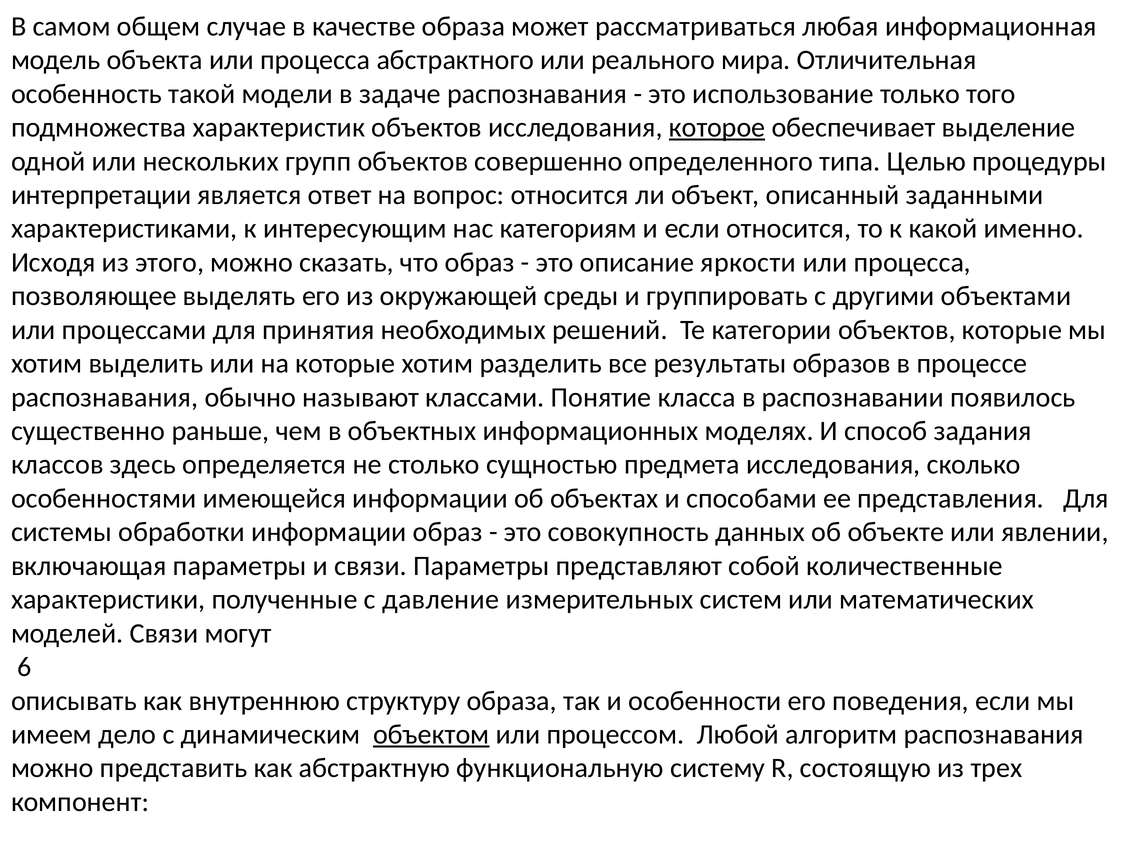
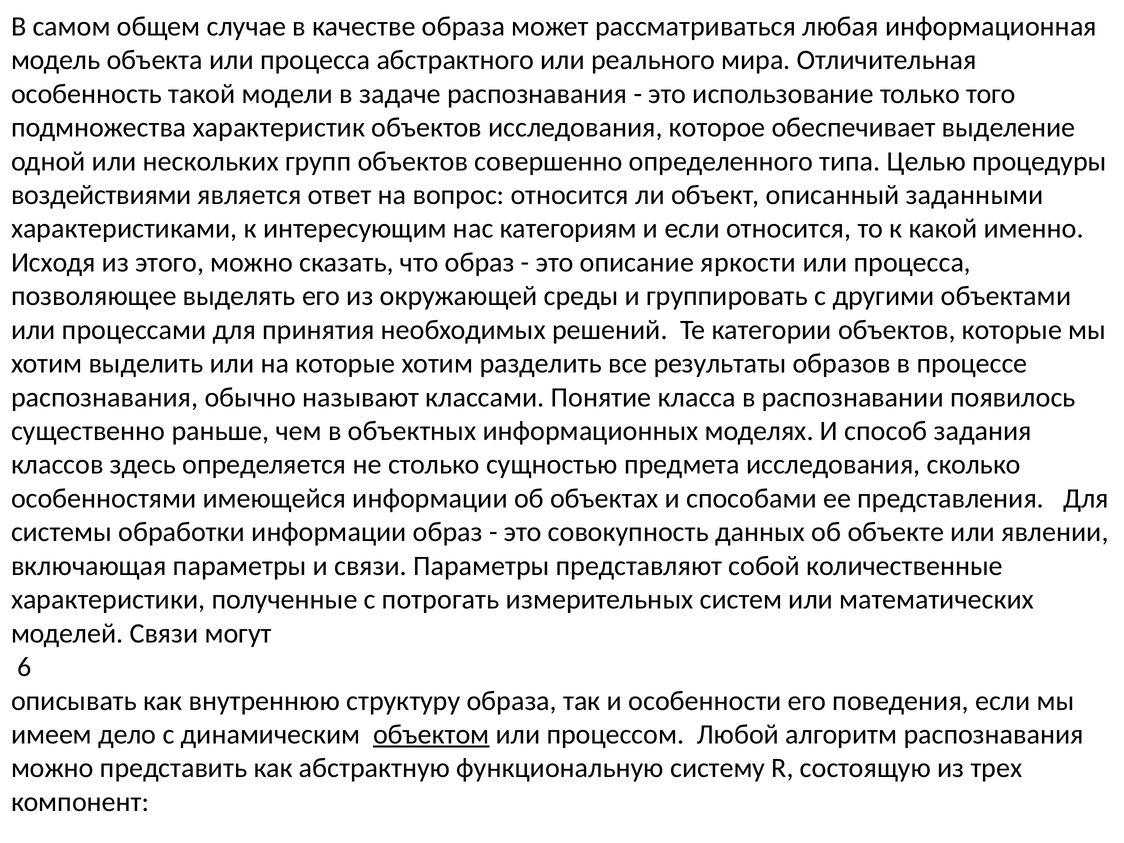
которое underline: present -> none
интерпретации: интерпретации -> воздействиями
давление: давление -> потрогать
